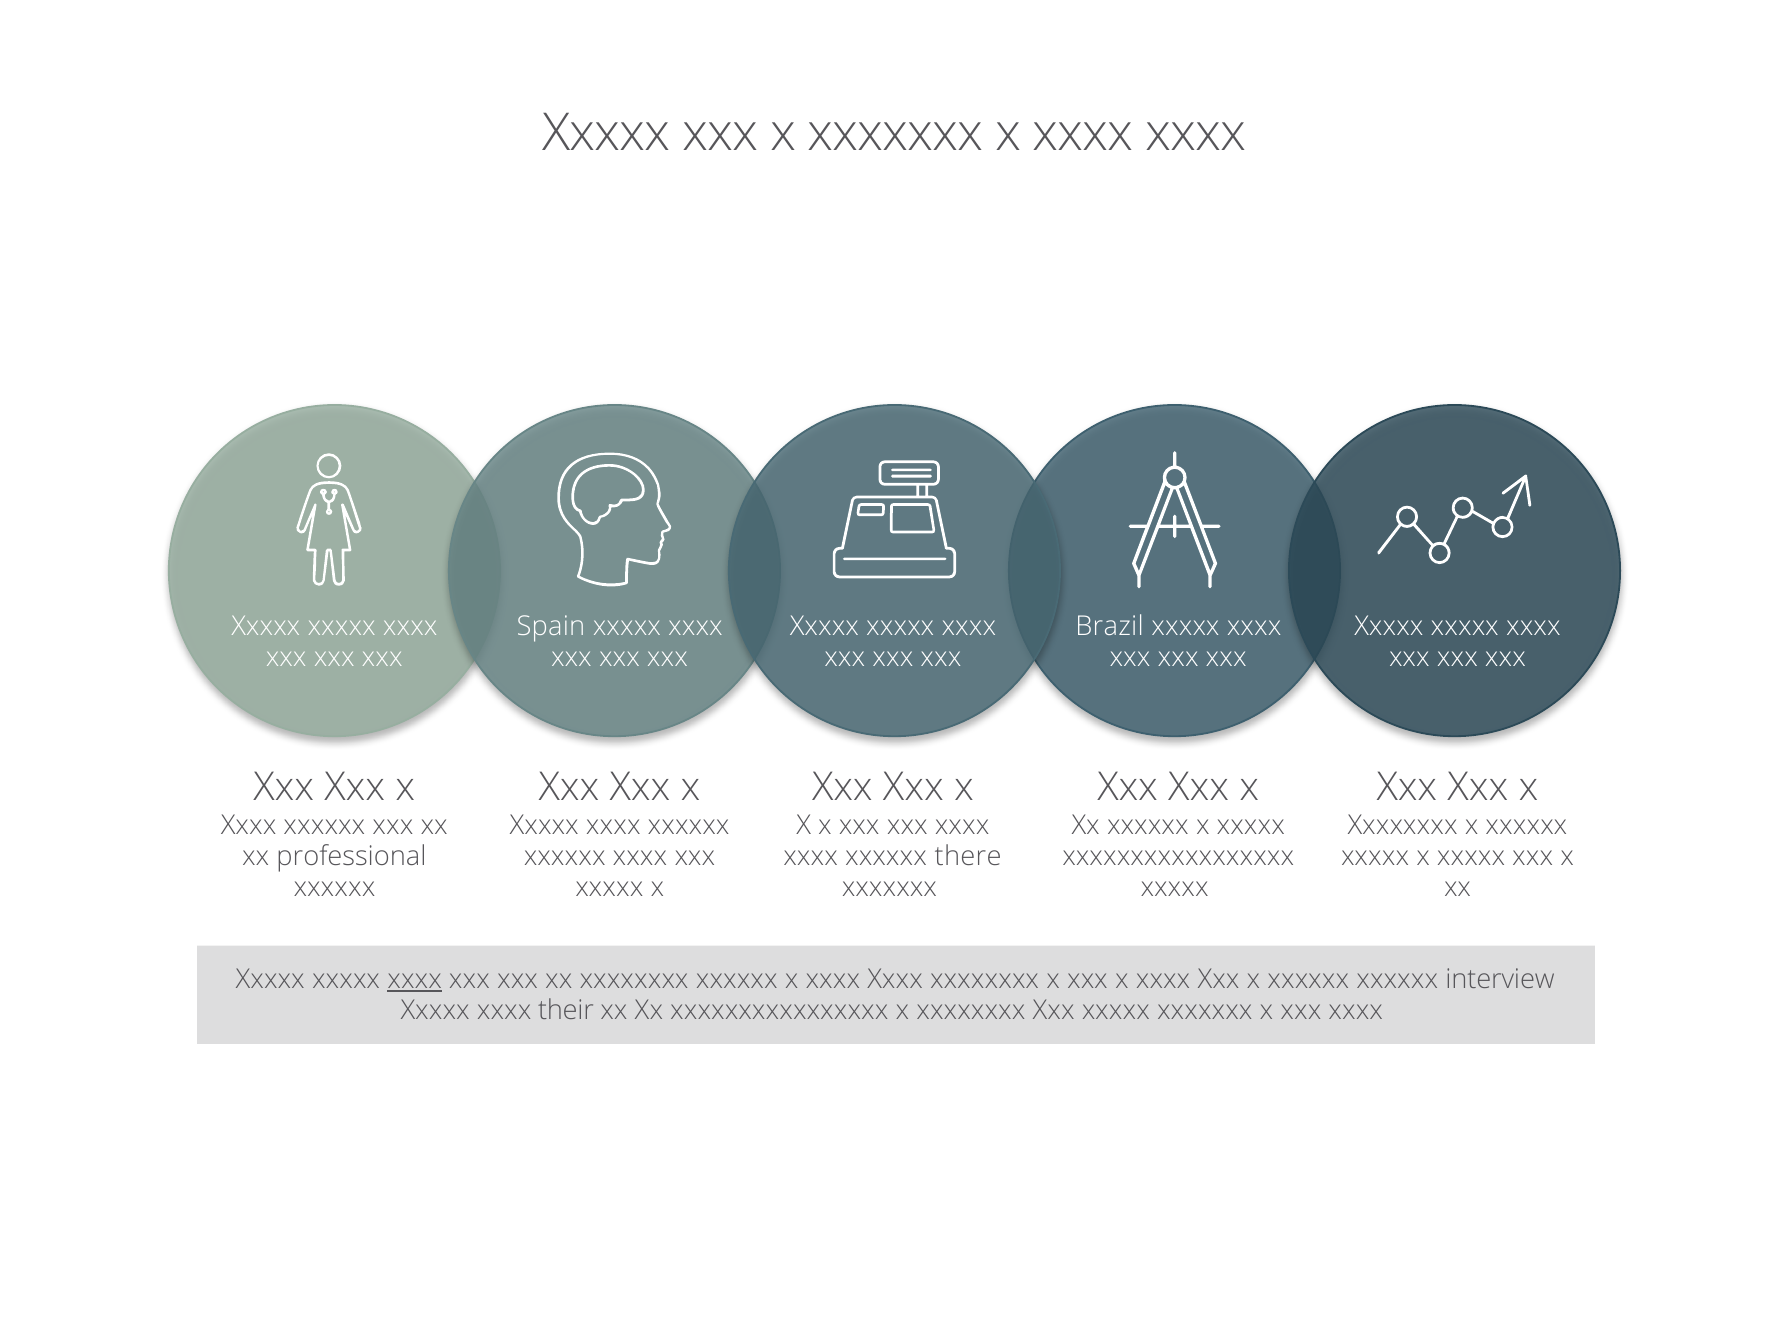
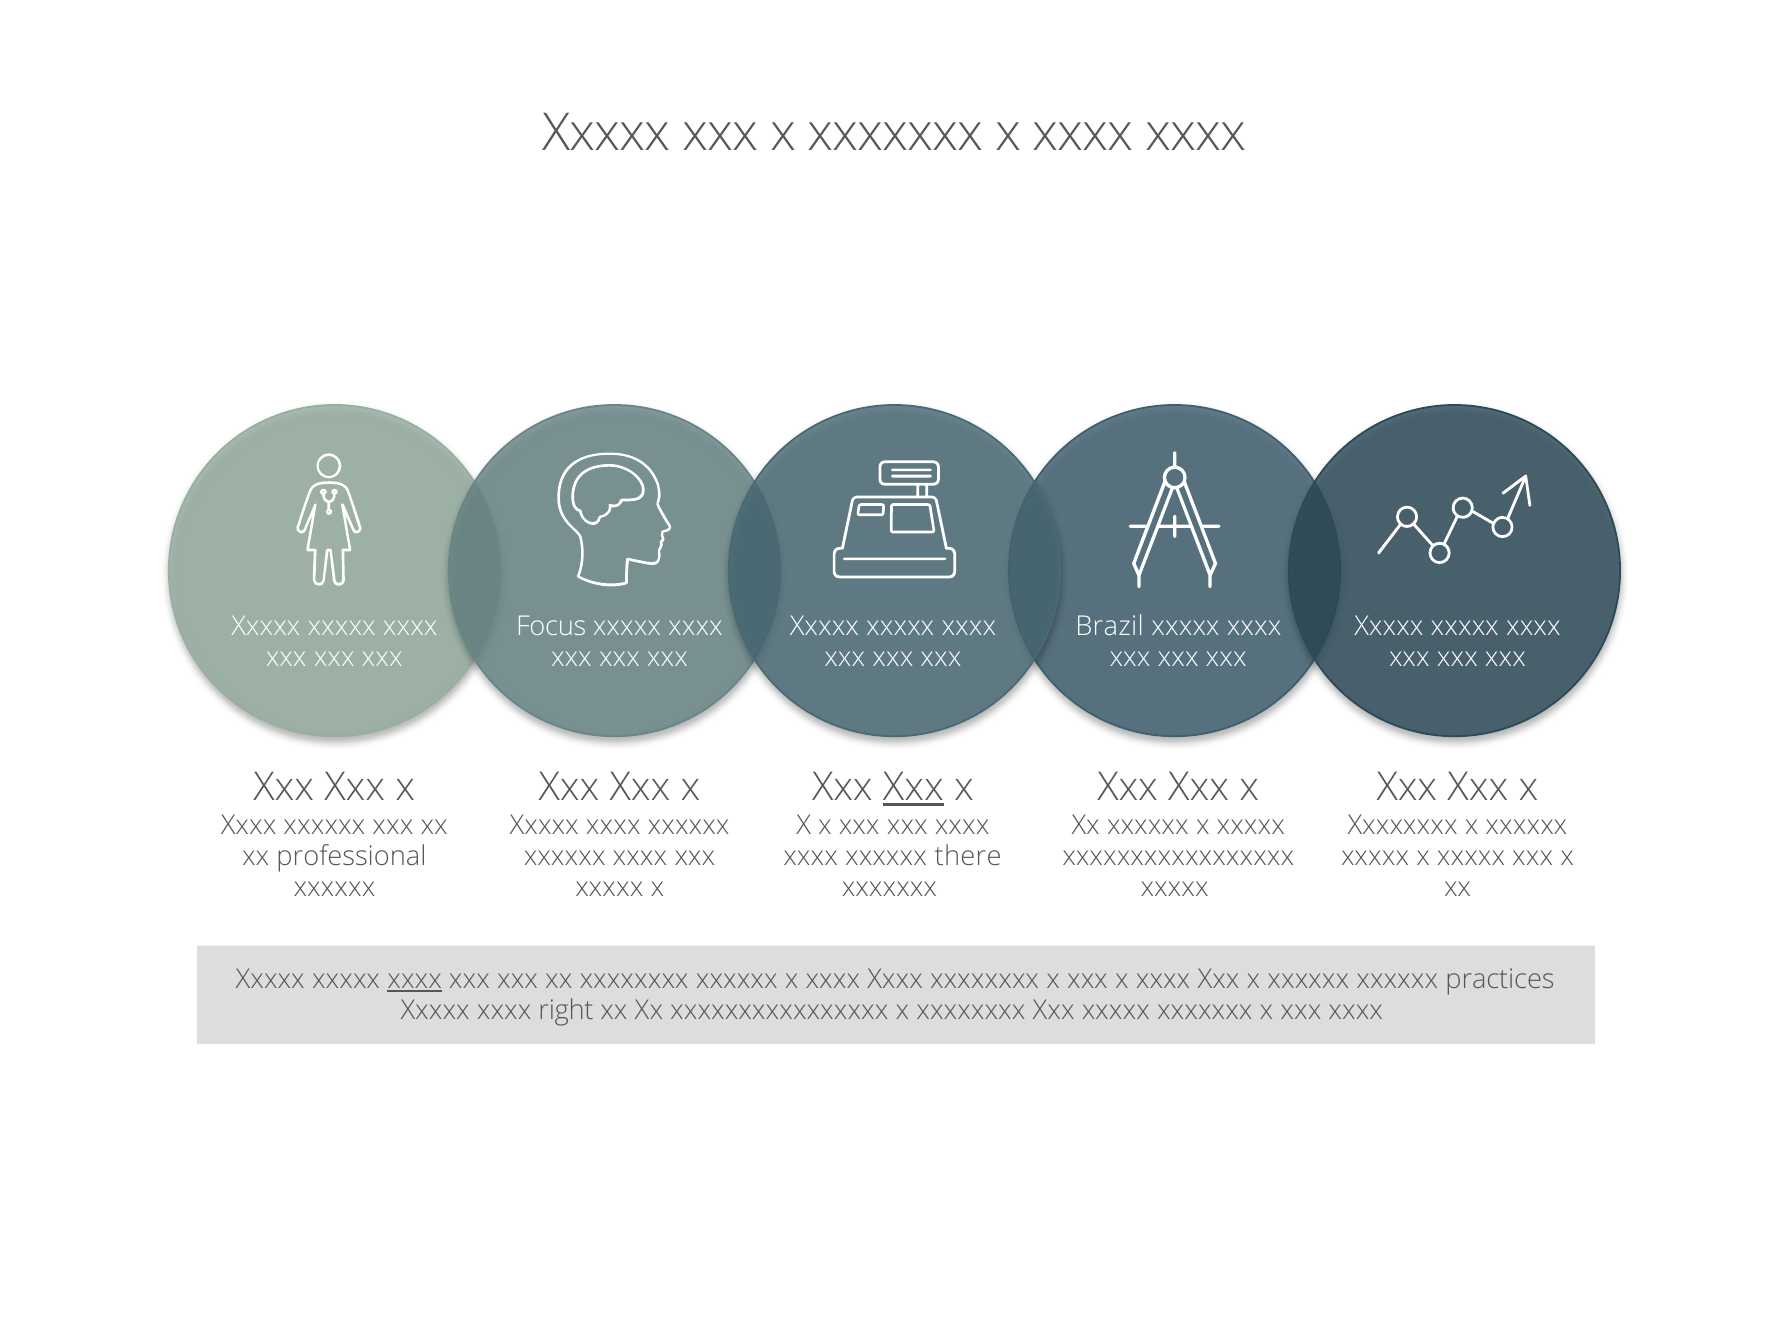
Spain: Spain -> Focus
Xxx at (913, 787) underline: none -> present
interview: interview -> practices
their: their -> right
